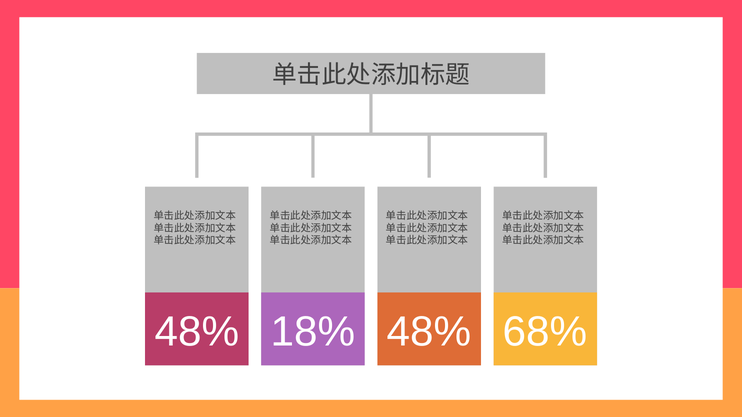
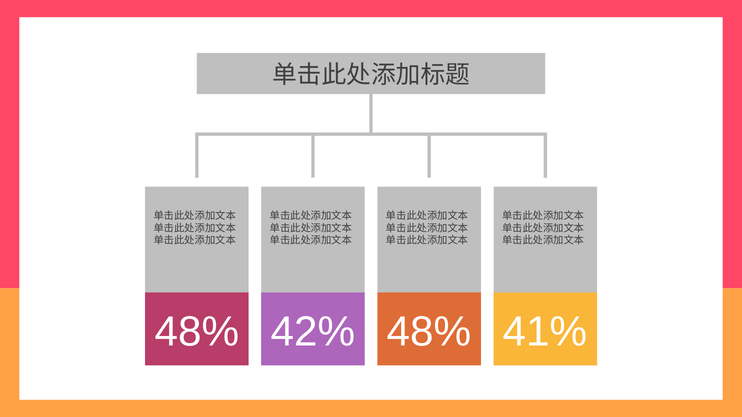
18%: 18% -> 42%
68%: 68% -> 41%
